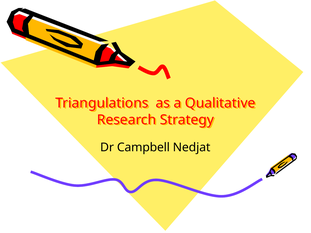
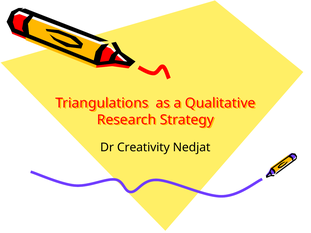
Campbell: Campbell -> Creativity
